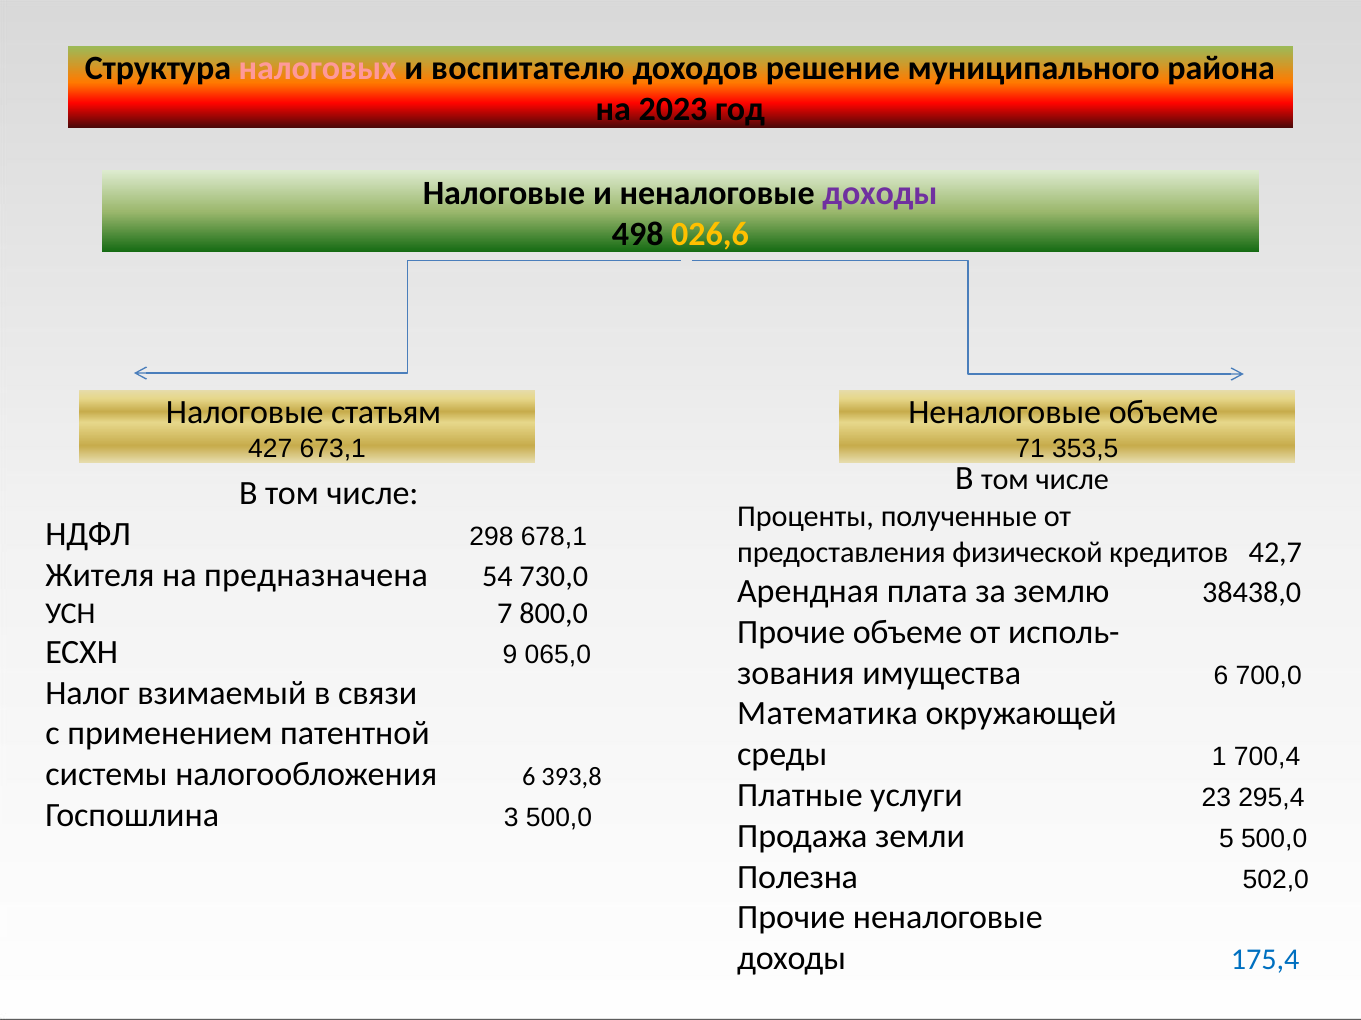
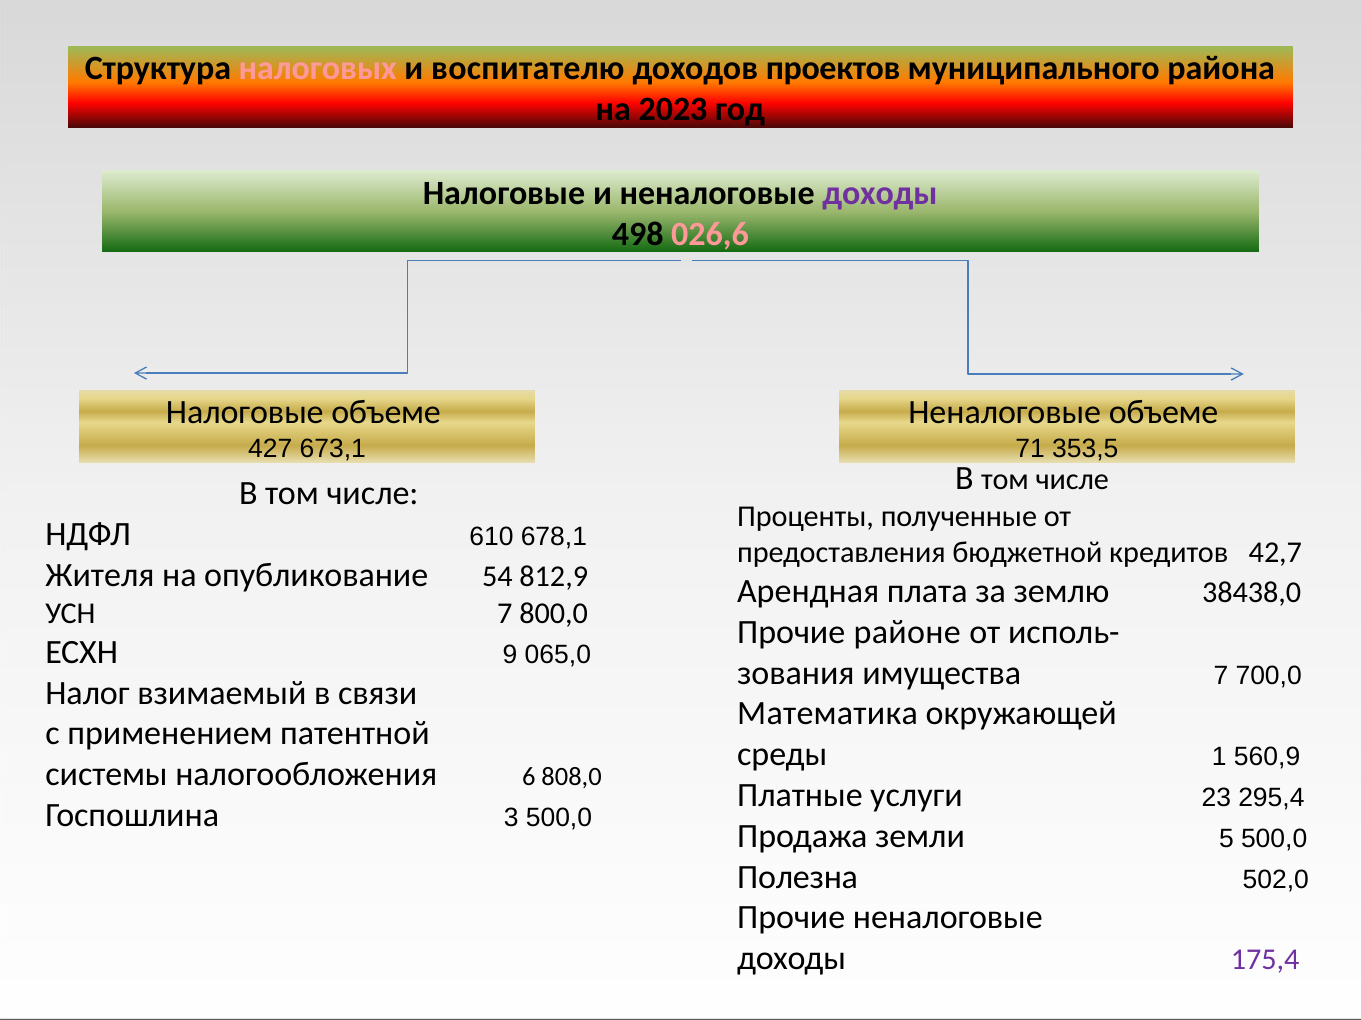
решение: решение -> проектов
026,6 colour: yellow -> pink
Налоговые статьям: статьям -> объеме
298: 298 -> 610
физической: физической -> бюджетной
предназначена: предназначена -> опубликование
730,0: 730,0 -> 812,9
Прочие объеме: объеме -> районе
имущества 6: 6 -> 7
700,4: 700,4 -> 560,9
393,8: 393,8 -> 808,0
175,4 colour: blue -> purple
